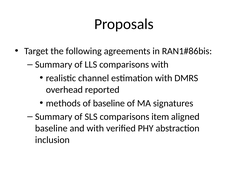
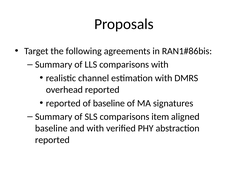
methods at (63, 103): methods -> reported
inclusion at (52, 140): inclusion -> reported
